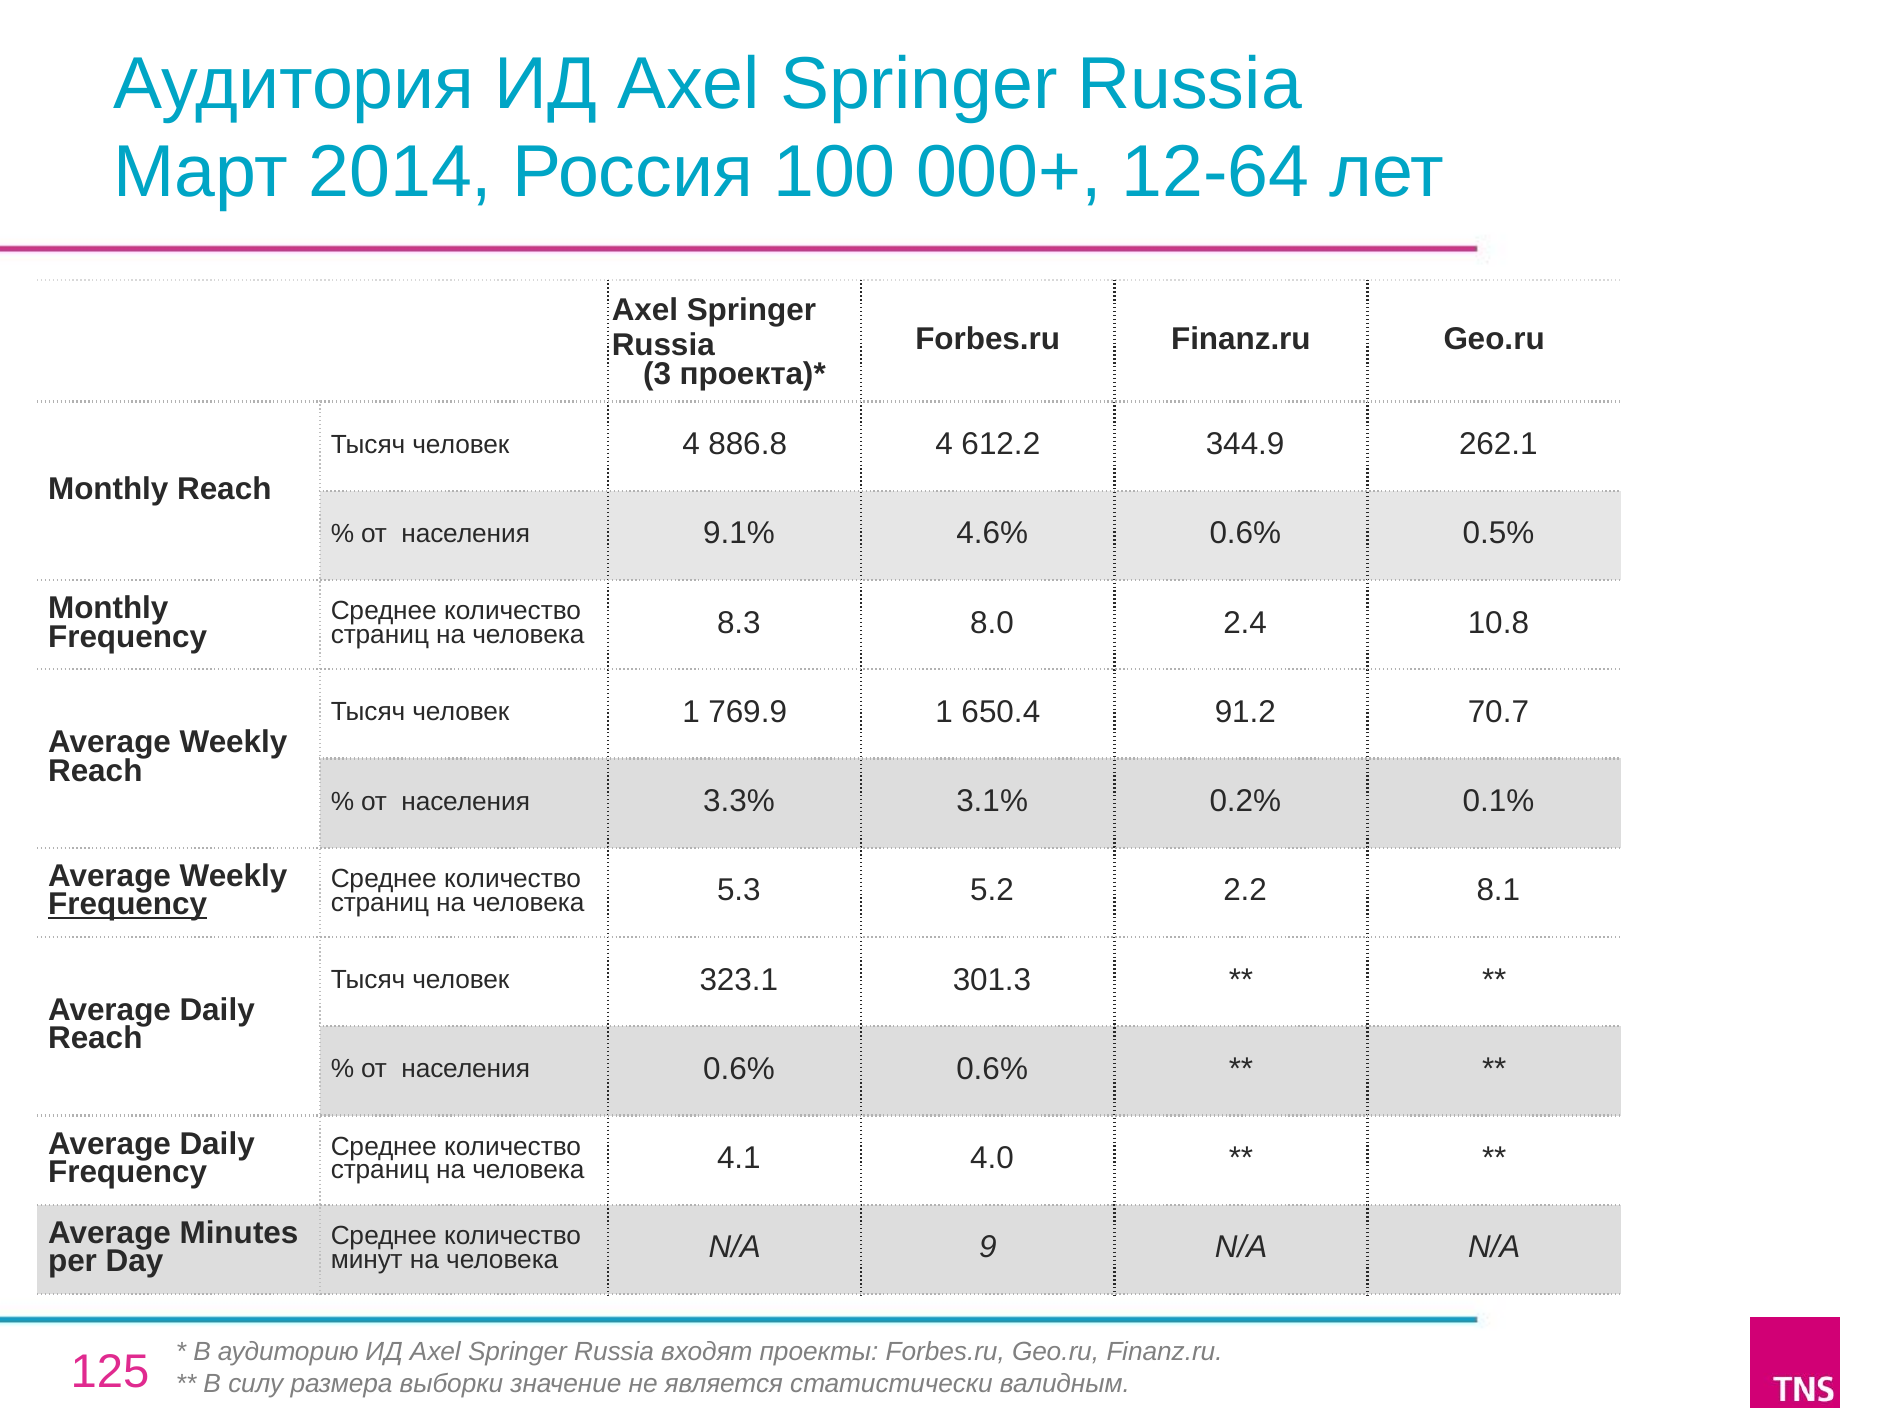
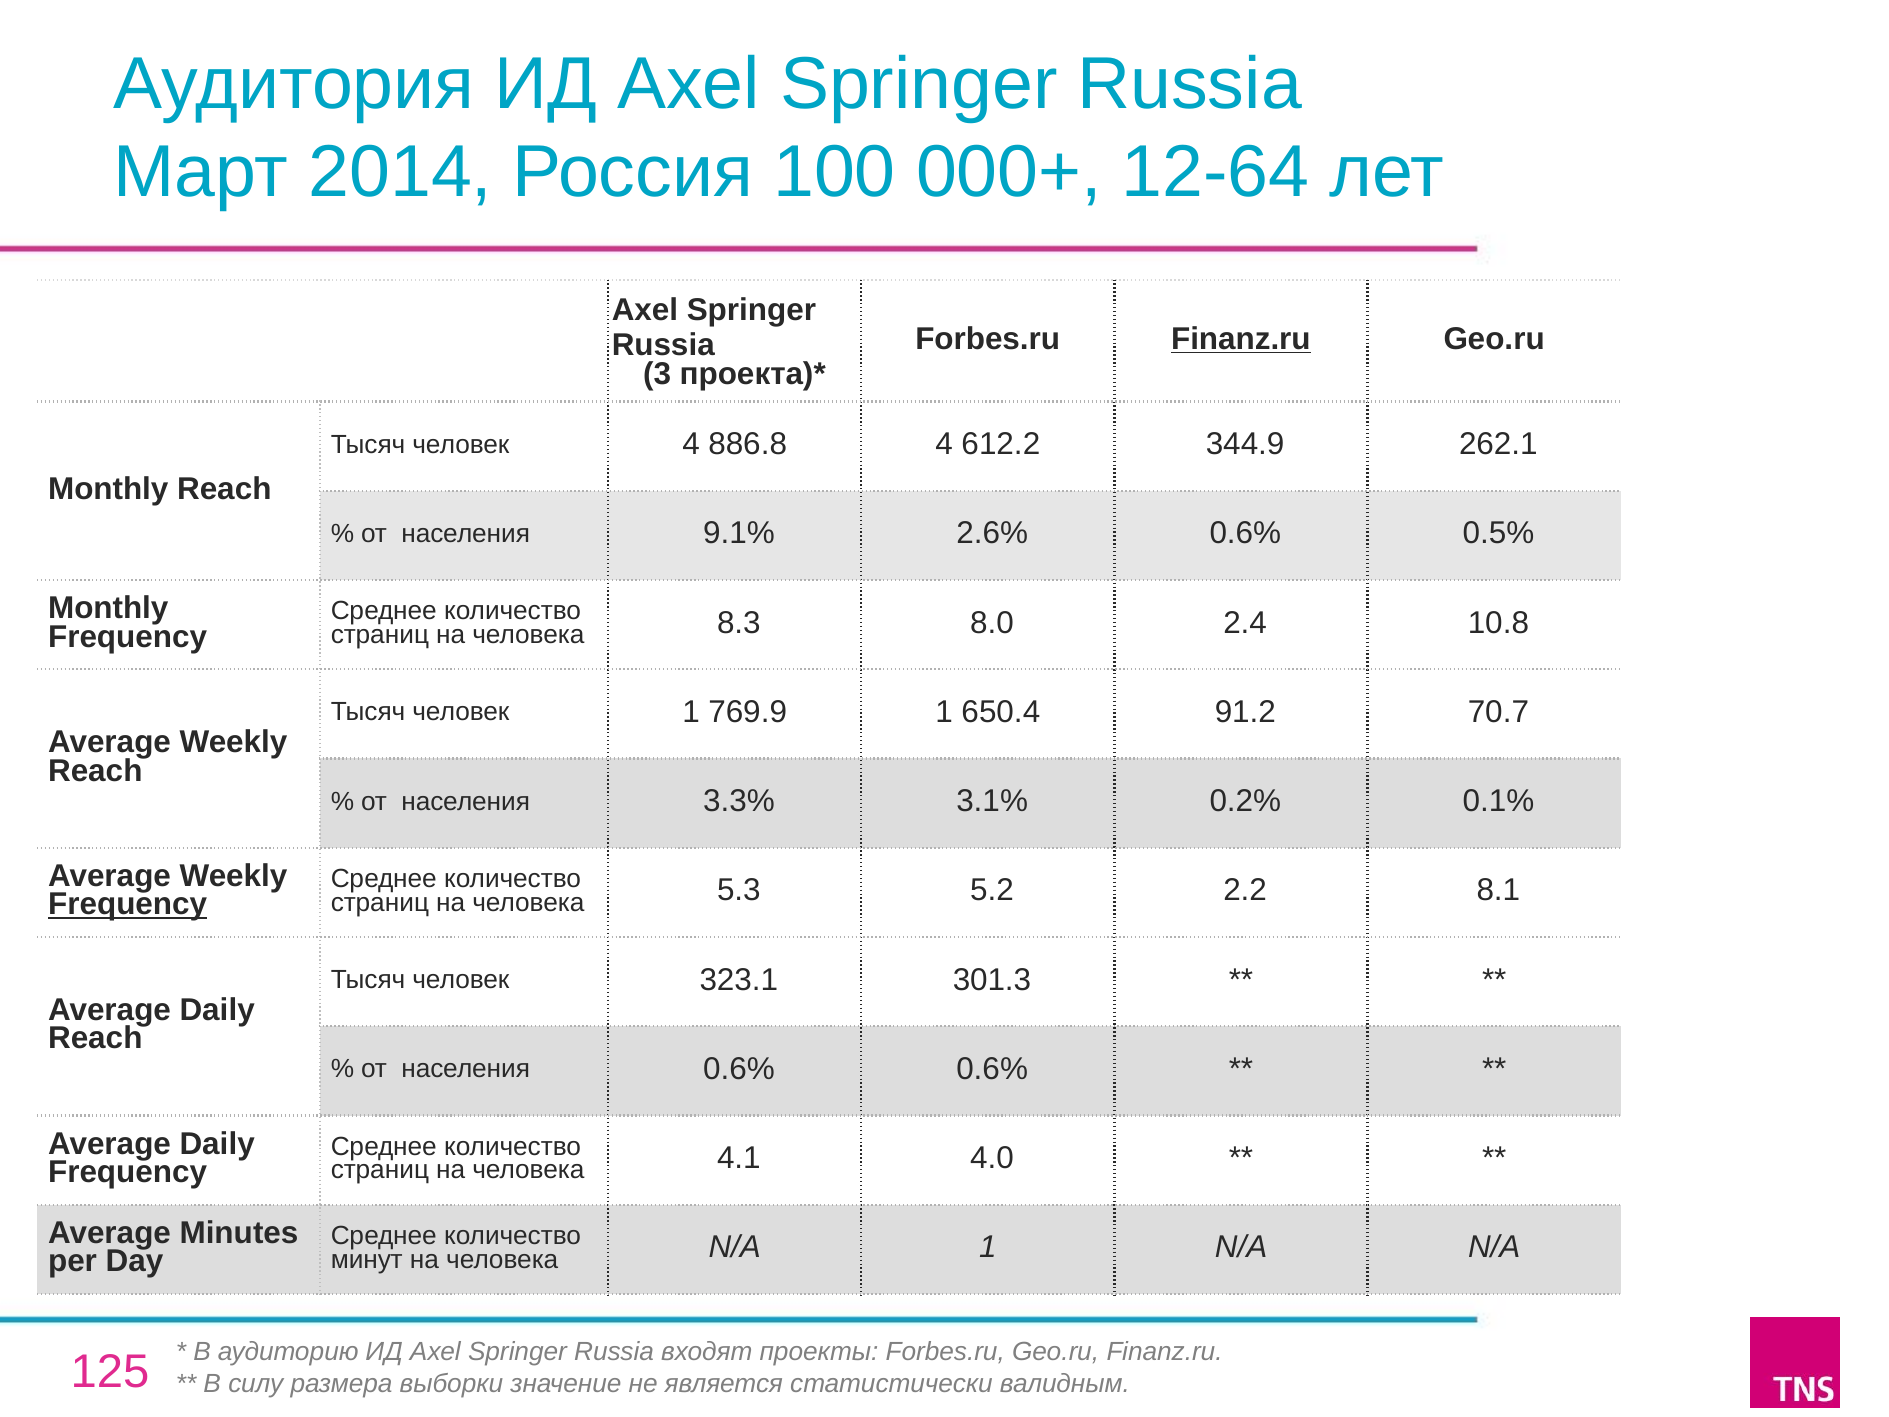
Finanz.ru at (1241, 339) underline: none -> present
4.6%: 4.6% -> 2.6%
N/A 9: 9 -> 1
